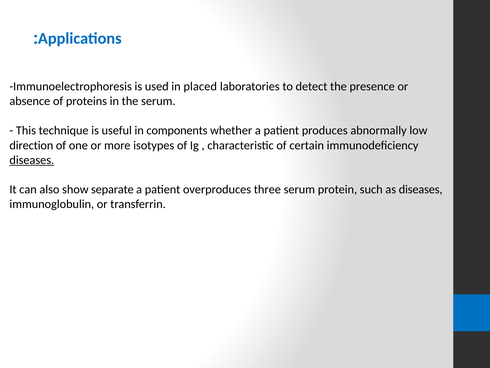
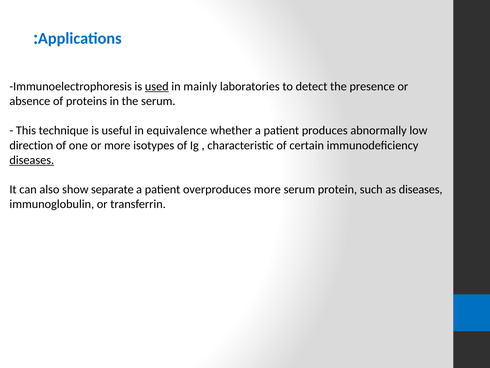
used underline: none -> present
placed: placed -> mainly
components: components -> equivalence
overproduces three: three -> more
